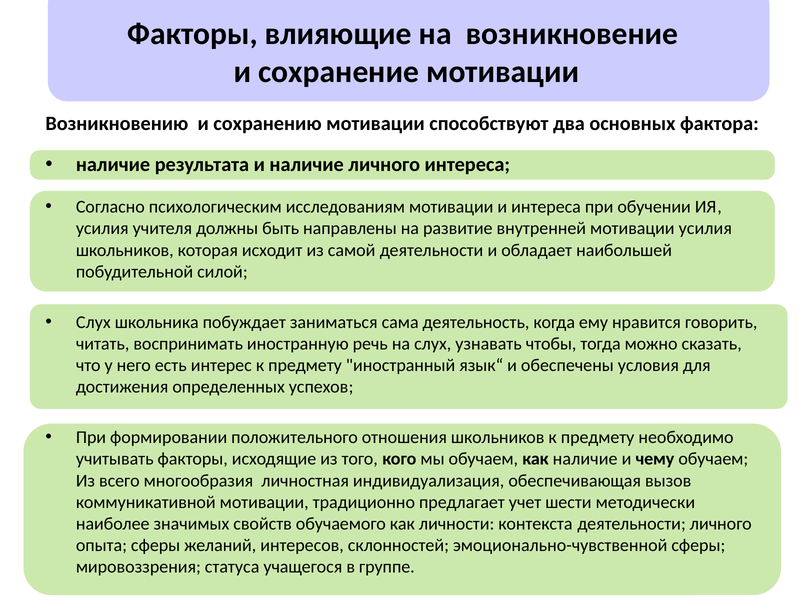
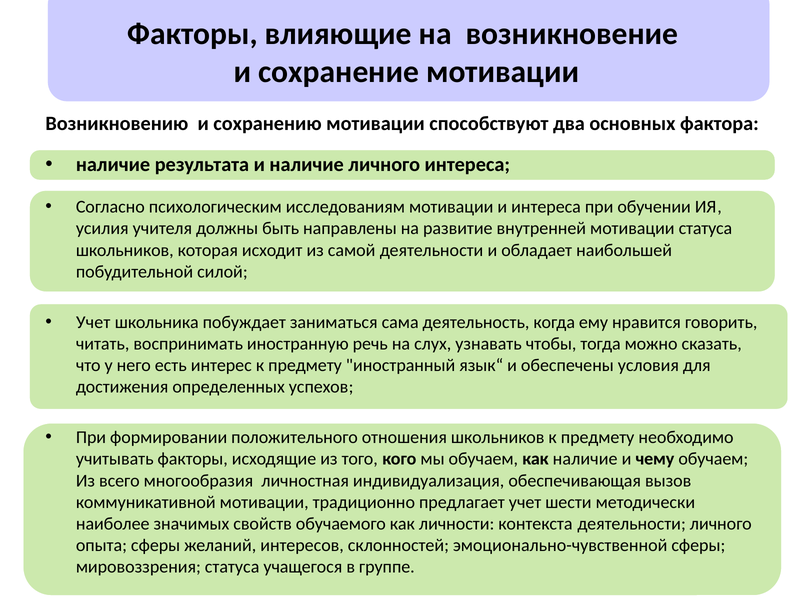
мотивации усилия: усилия -> статуса
Слух at (93, 322): Слух -> Учет
